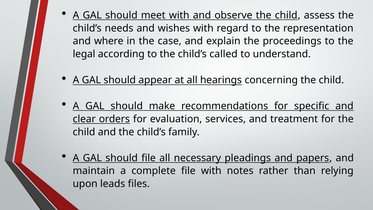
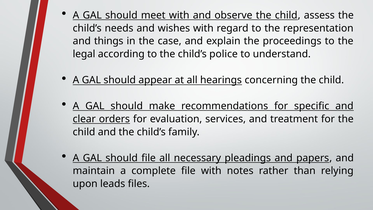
where: where -> things
called: called -> police
